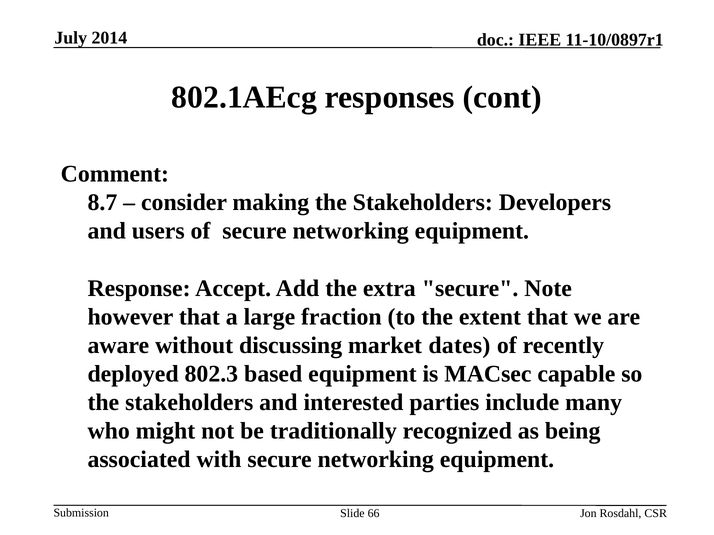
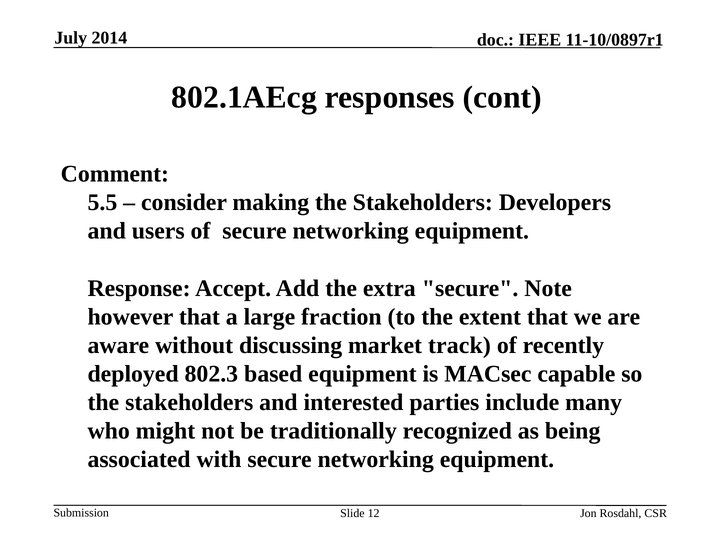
8.7: 8.7 -> 5.5
dates: dates -> track
66: 66 -> 12
